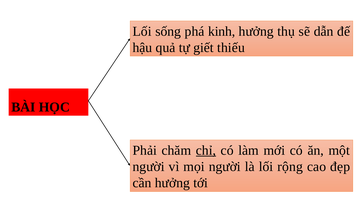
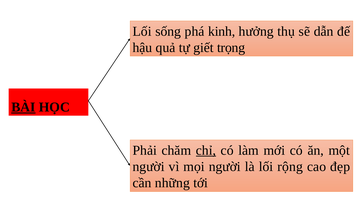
thiếu: thiếu -> trọng
BÀI underline: none -> present
cần hưởng: hưởng -> những
